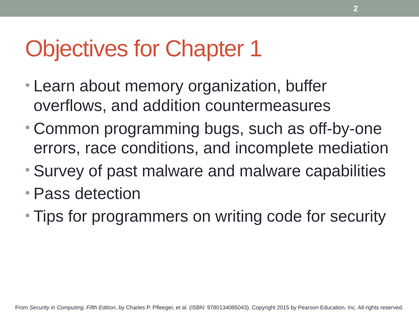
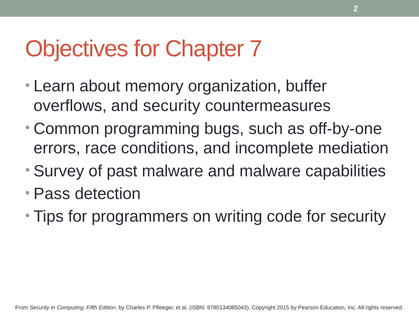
1: 1 -> 7
and addition: addition -> security
